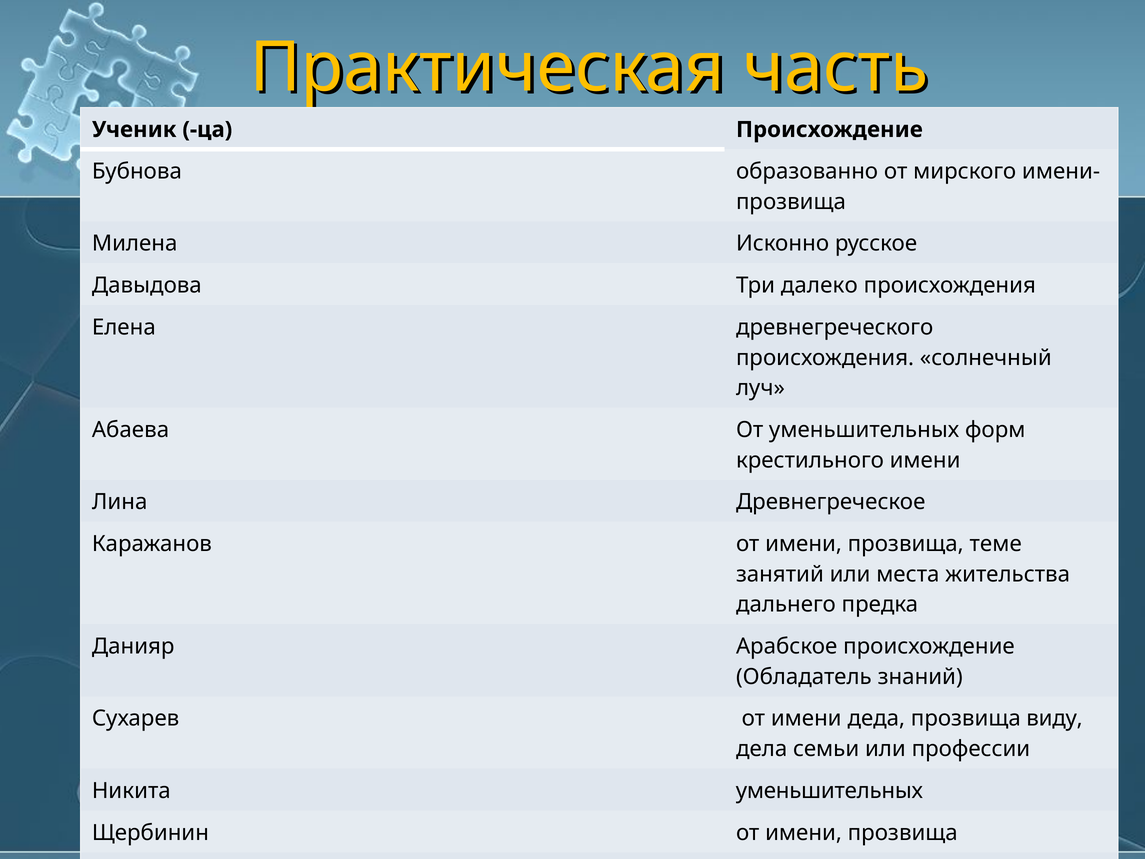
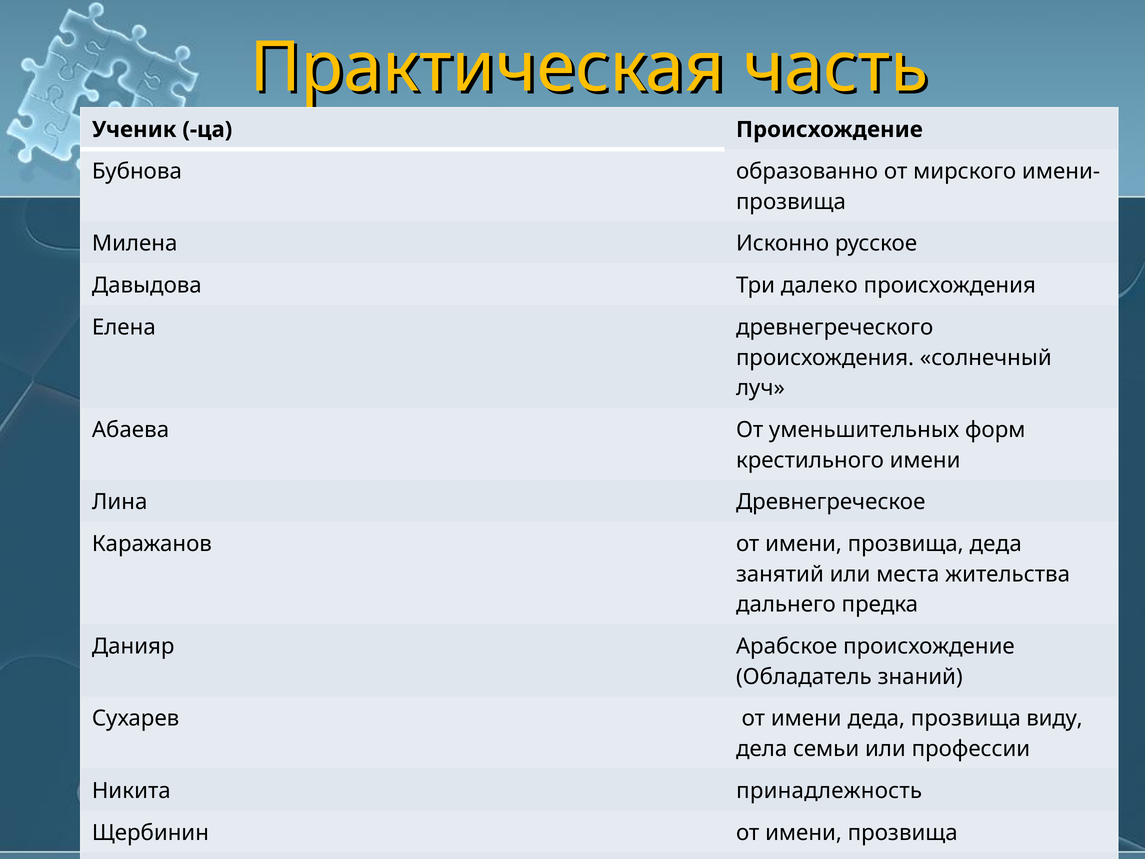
прозвища теме: теме -> деда
Никита уменьшительных: уменьшительных -> принадлежность
